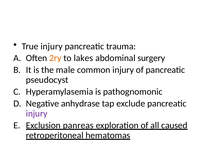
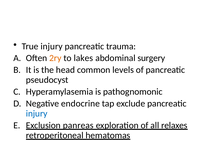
male: male -> head
common injury: injury -> levels
anhydrase: anhydrase -> endocrine
injury at (37, 114) colour: purple -> blue
caused: caused -> relaxes
